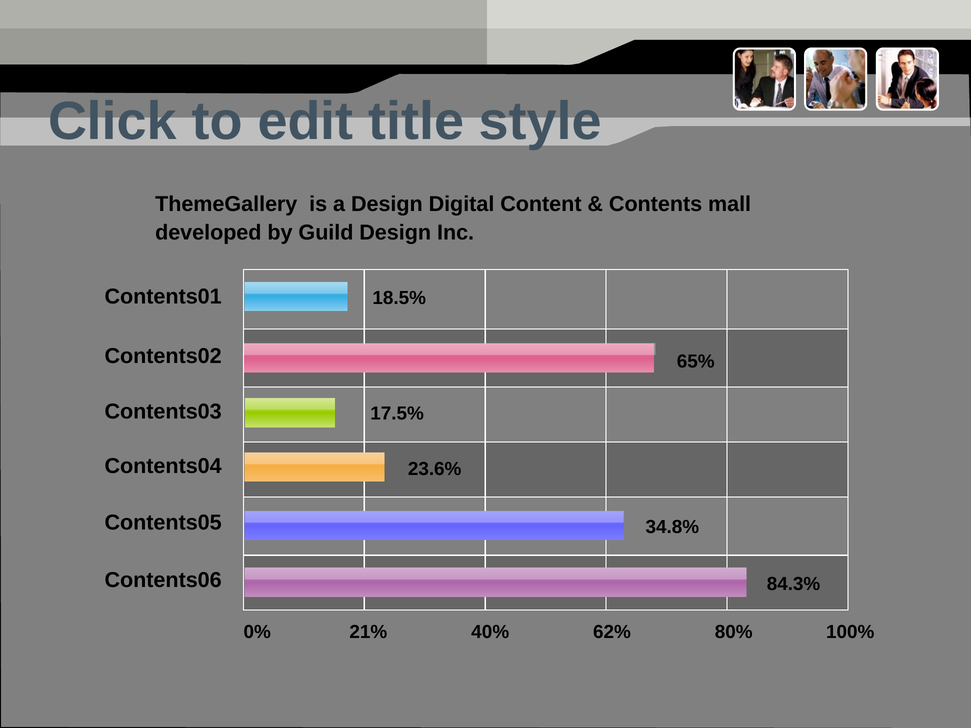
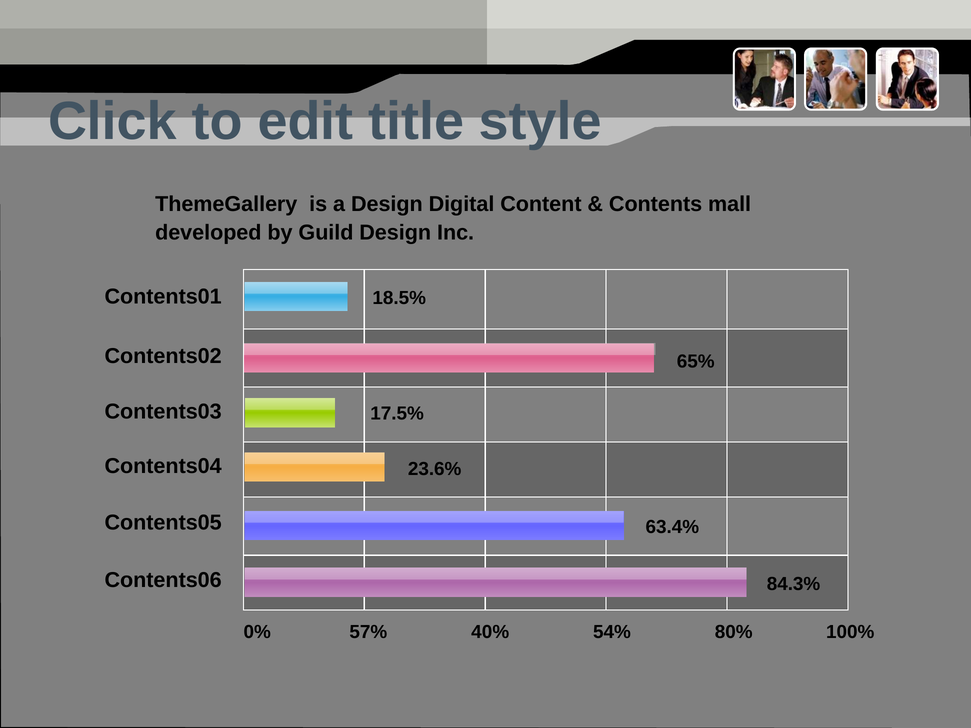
34.8%: 34.8% -> 63.4%
21%: 21% -> 57%
62%: 62% -> 54%
